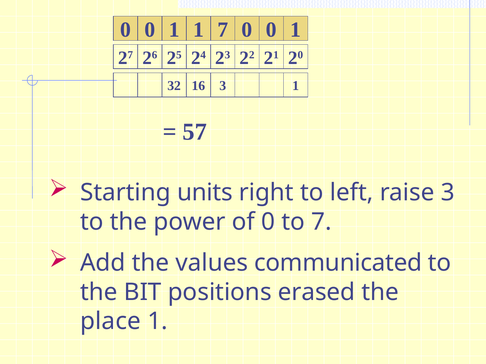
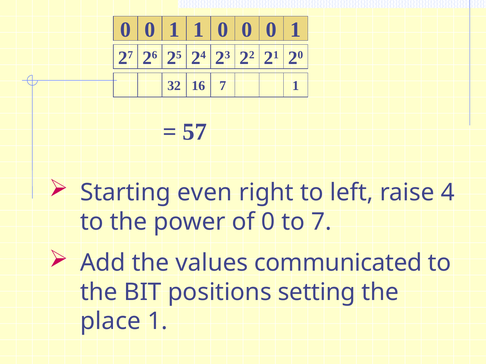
1 7: 7 -> 0
16 3: 3 -> 7
units: units -> even
raise 3: 3 -> 4
erased: erased -> setting
